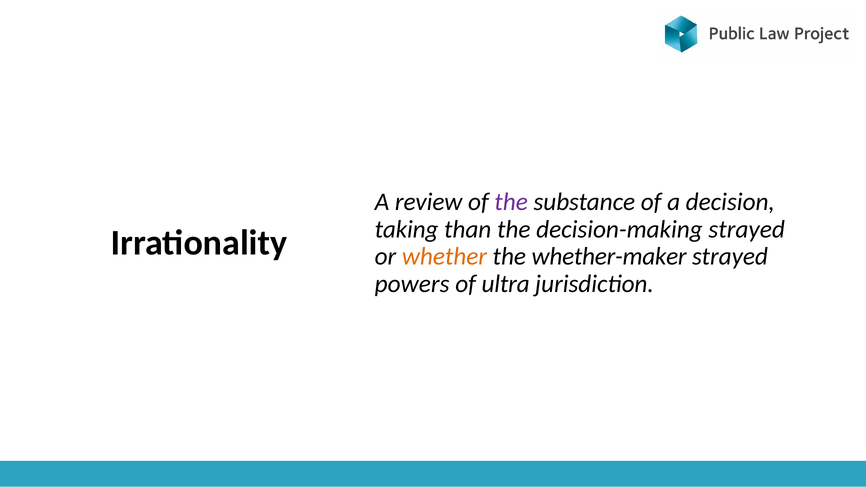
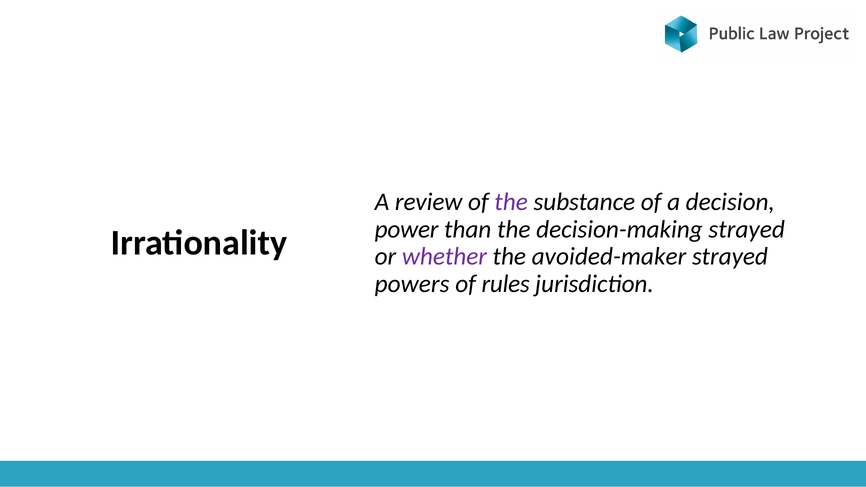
taking: taking -> power
whether colour: orange -> purple
whether-maker: whether-maker -> avoided-maker
ultra: ultra -> rules
